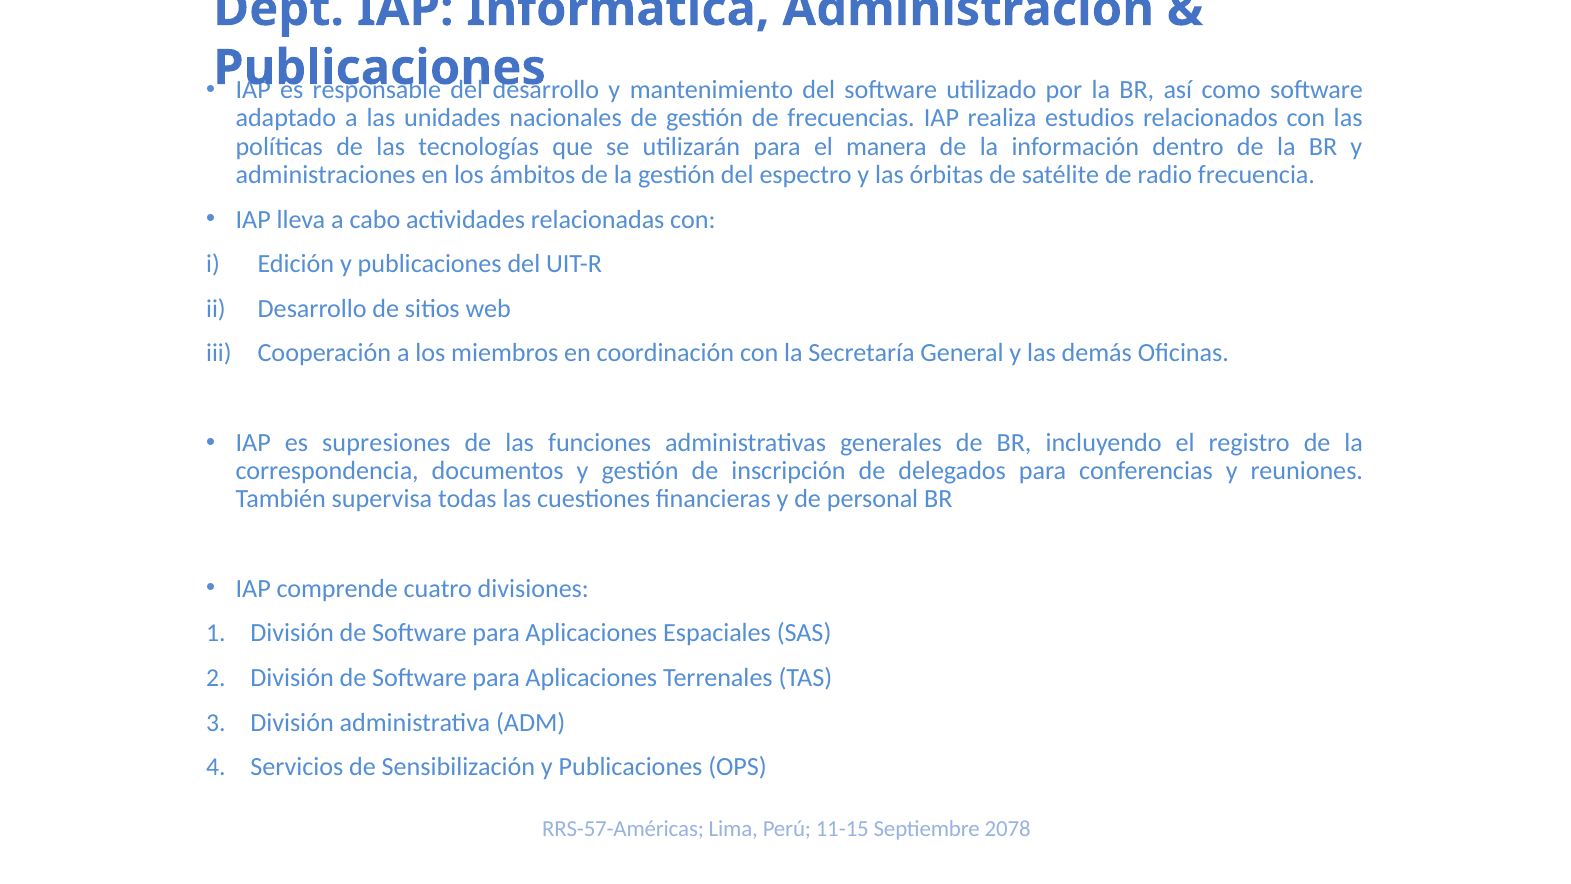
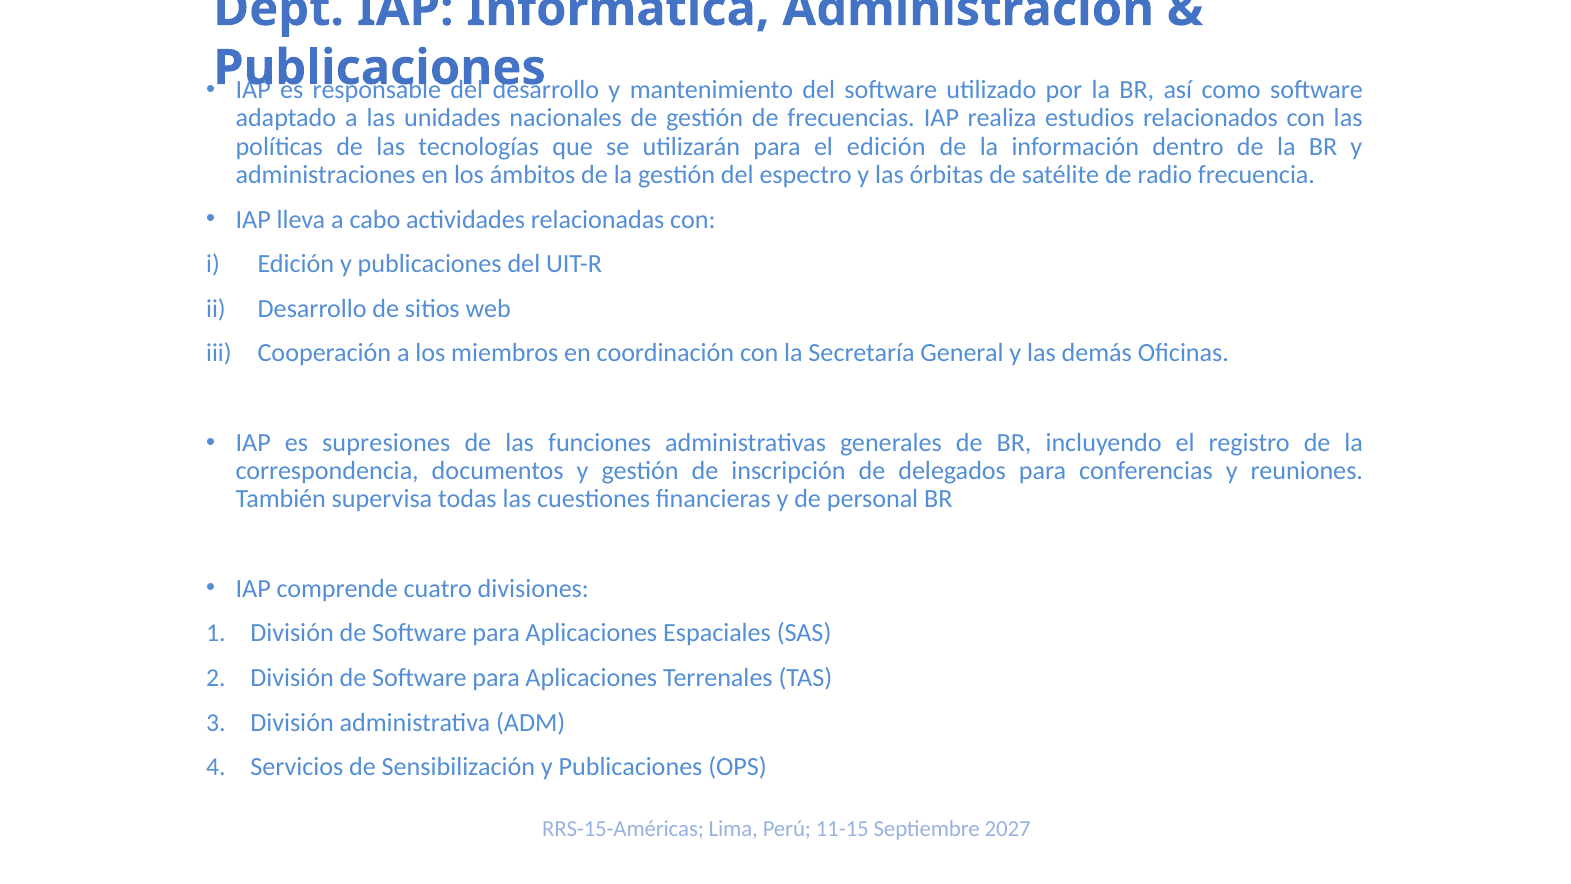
el manera: manera -> edición
RRS-57-Américas: RRS-57-Américas -> RRS-15-Américas
2078: 2078 -> 2027
